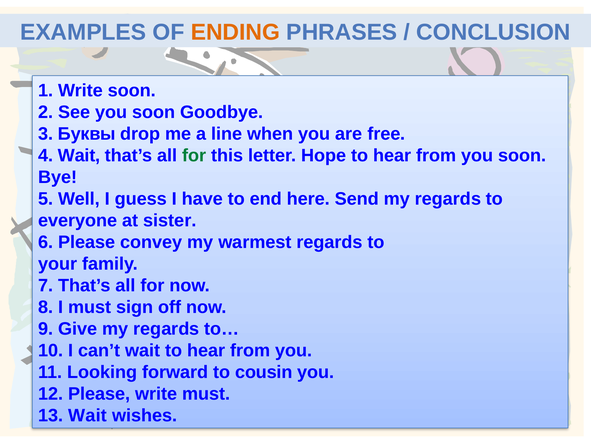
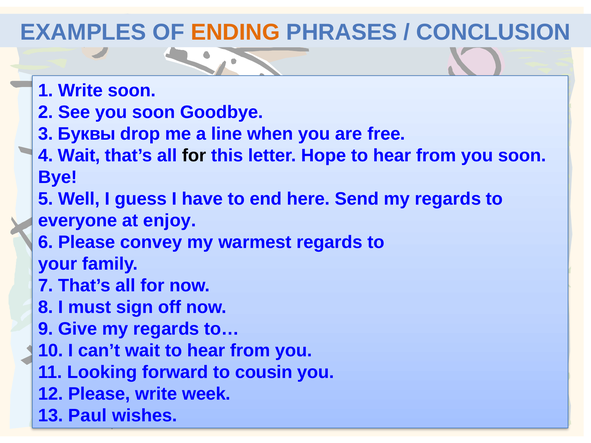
for at (194, 156) colour: green -> black
sister: sister -> enjoy
write must: must -> week
13 Wait: Wait -> Paul
